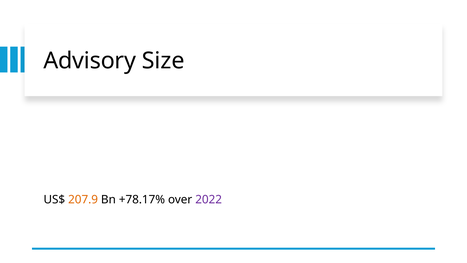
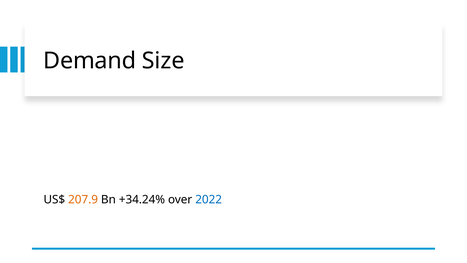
Advisory: Advisory -> Demand
+78.17%: +78.17% -> +34.24%
2022 colour: purple -> blue
